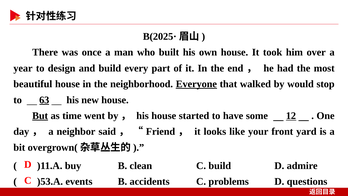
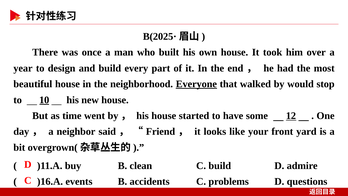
63: 63 -> 10
But underline: present -> none
)53.A: )53.A -> )16.A
